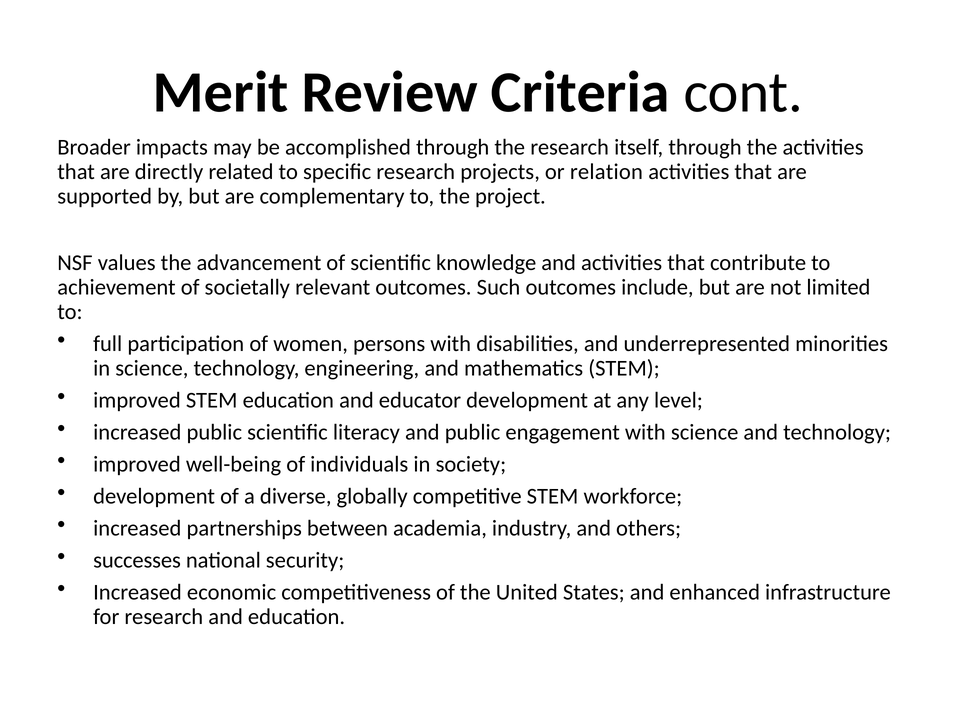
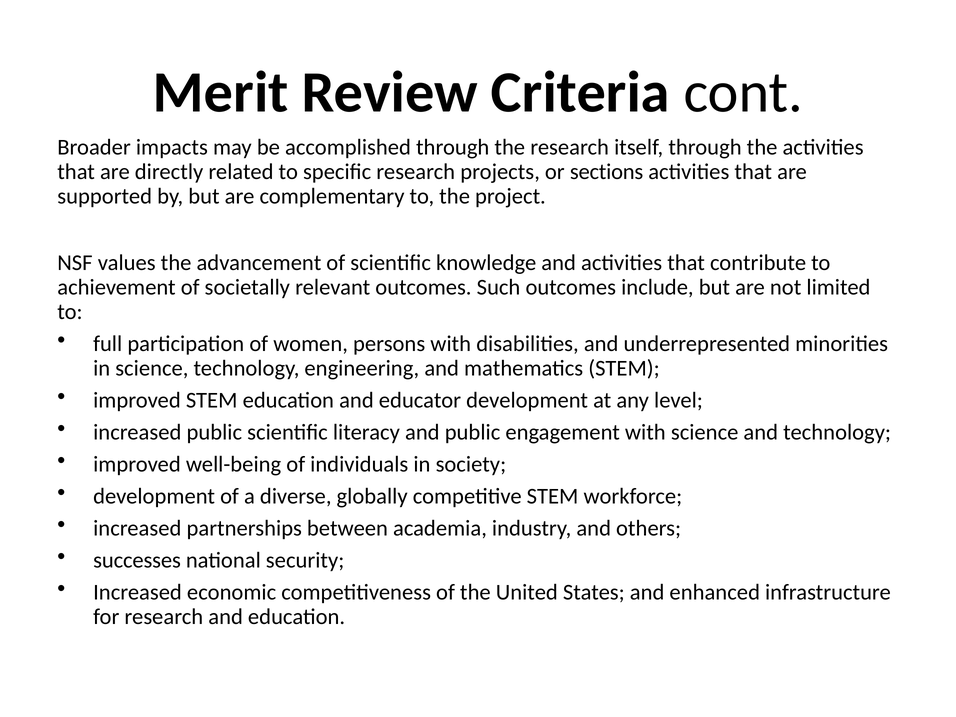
relation: relation -> sections
